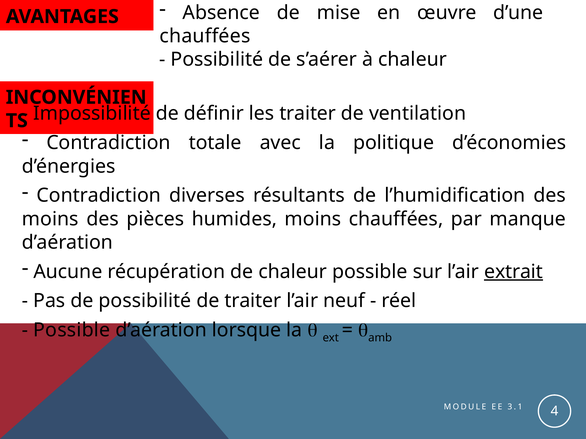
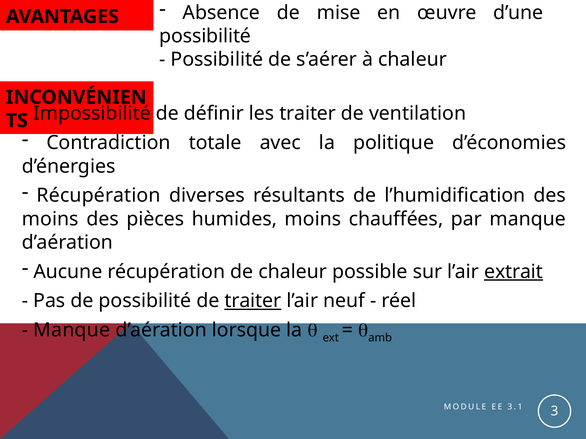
chauffées at (205, 36): chauffées -> possibilité
Contradiction at (99, 196): Contradiction -> Récupération
traiter at (253, 301) underline: none -> present
Possible at (72, 331): Possible -> Manque
4: 4 -> 3
